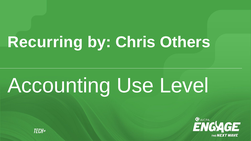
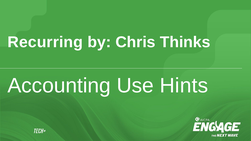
Others: Others -> Thinks
Level: Level -> Hints
